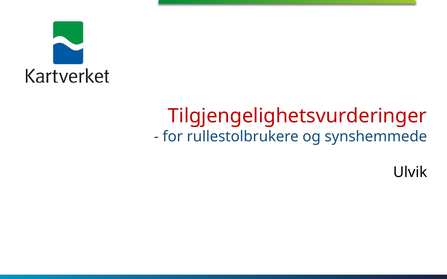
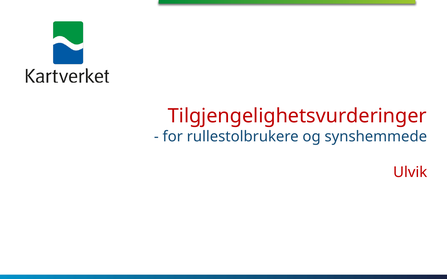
Ulvik colour: black -> red
